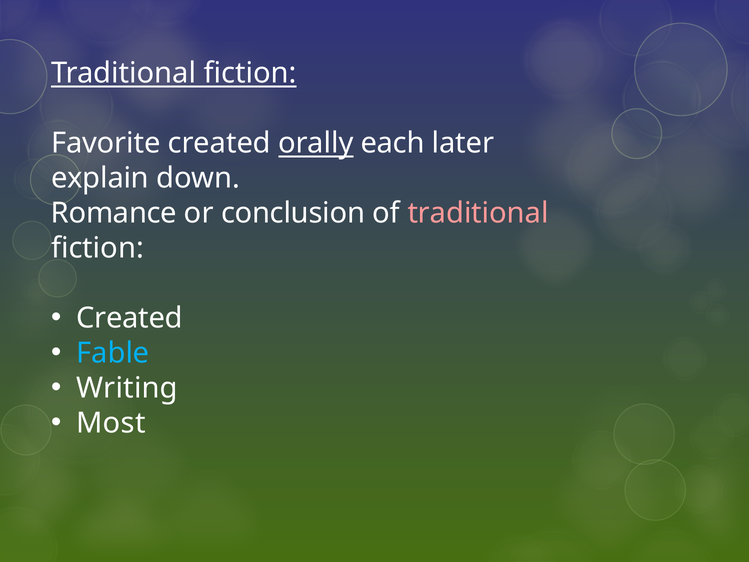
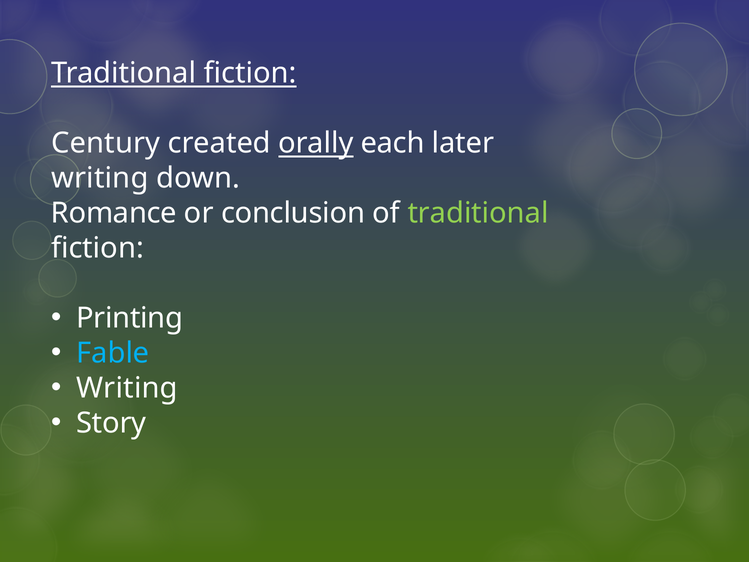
Favorite: Favorite -> Century
explain at (100, 178): explain -> writing
traditional at (478, 213) colour: pink -> light green
Created at (130, 318): Created -> Printing
Most: Most -> Story
